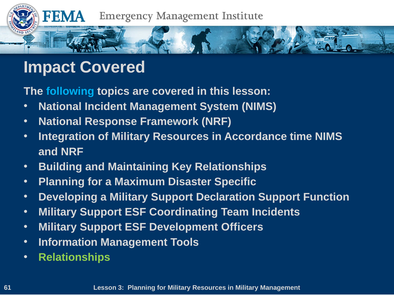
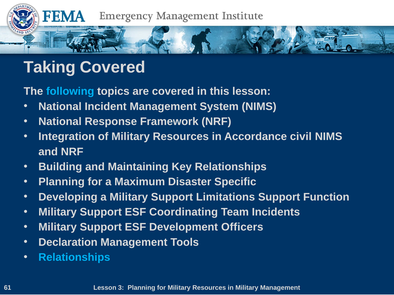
Impact: Impact -> Taking
time: time -> civil
Declaration: Declaration -> Limitations
Information: Information -> Declaration
Relationships at (74, 258) colour: light green -> light blue
